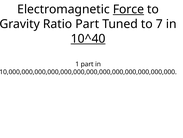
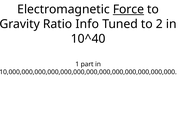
Ratio Part: Part -> Info
7: 7 -> 2
10^40 underline: present -> none
